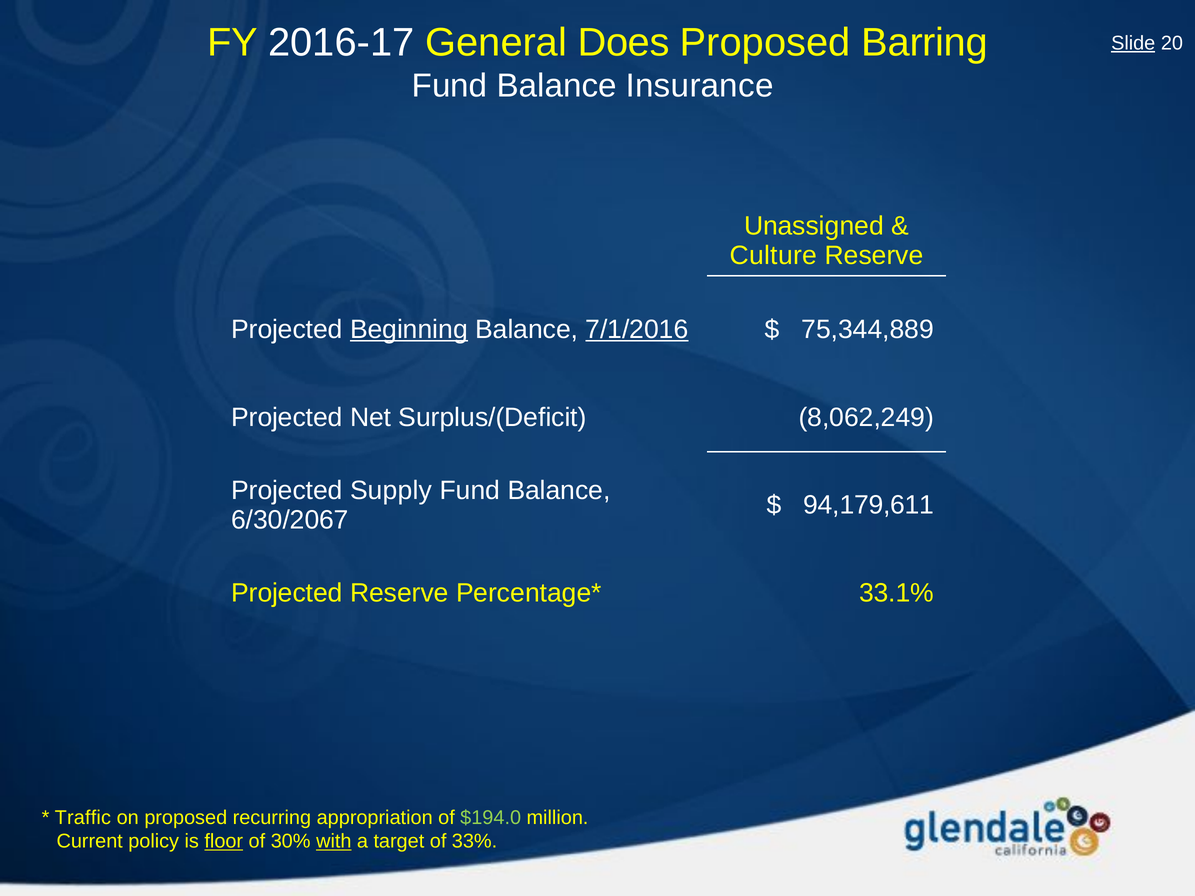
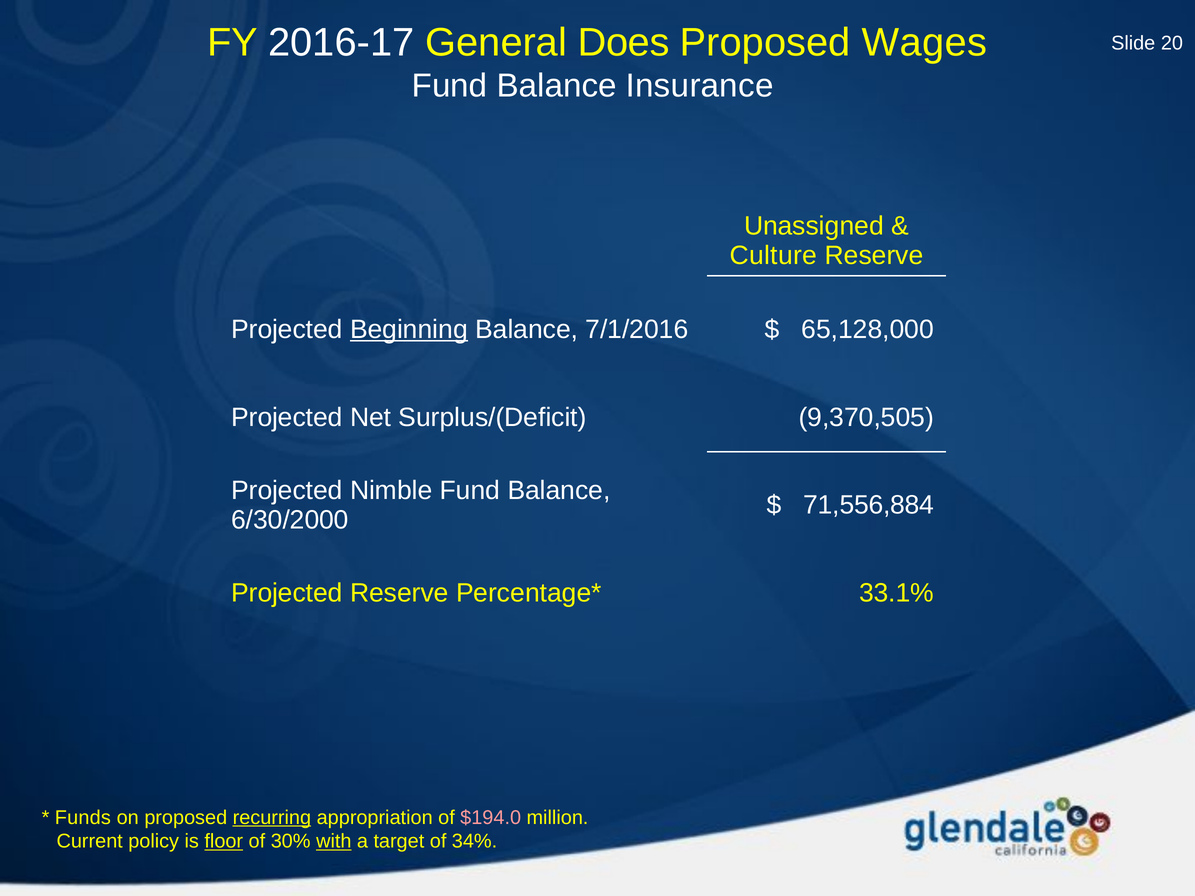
Barring: Barring -> Wages
Slide underline: present -> none
7/1/2016 underline: present -> none
75,344,889: 75,344,889 -> 65,128,000
8,062,249: 8,062,249 -> 9,370,505
Supply: Supply -> Nimble
94,179,611: 94,179,611 -> 71,556,884
6/30/2067: 6/30/2067 -> 6/30/2000
Traffic: Traffic -> Funds
recurring underline: none -> present
$194.0 colour: light green -> pink
33%: 33% -> 34%
